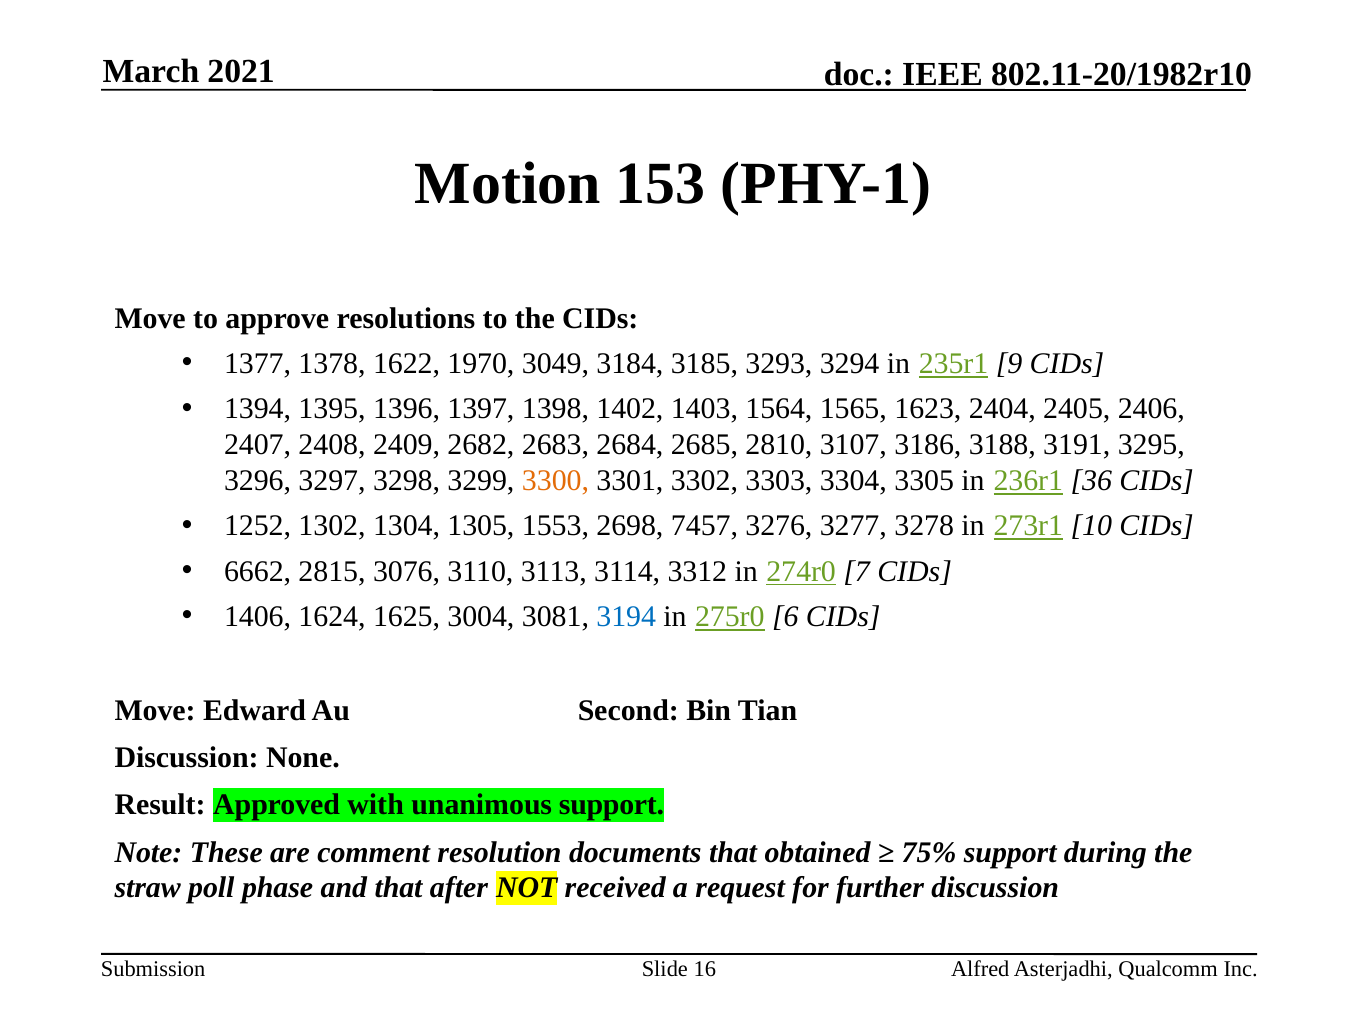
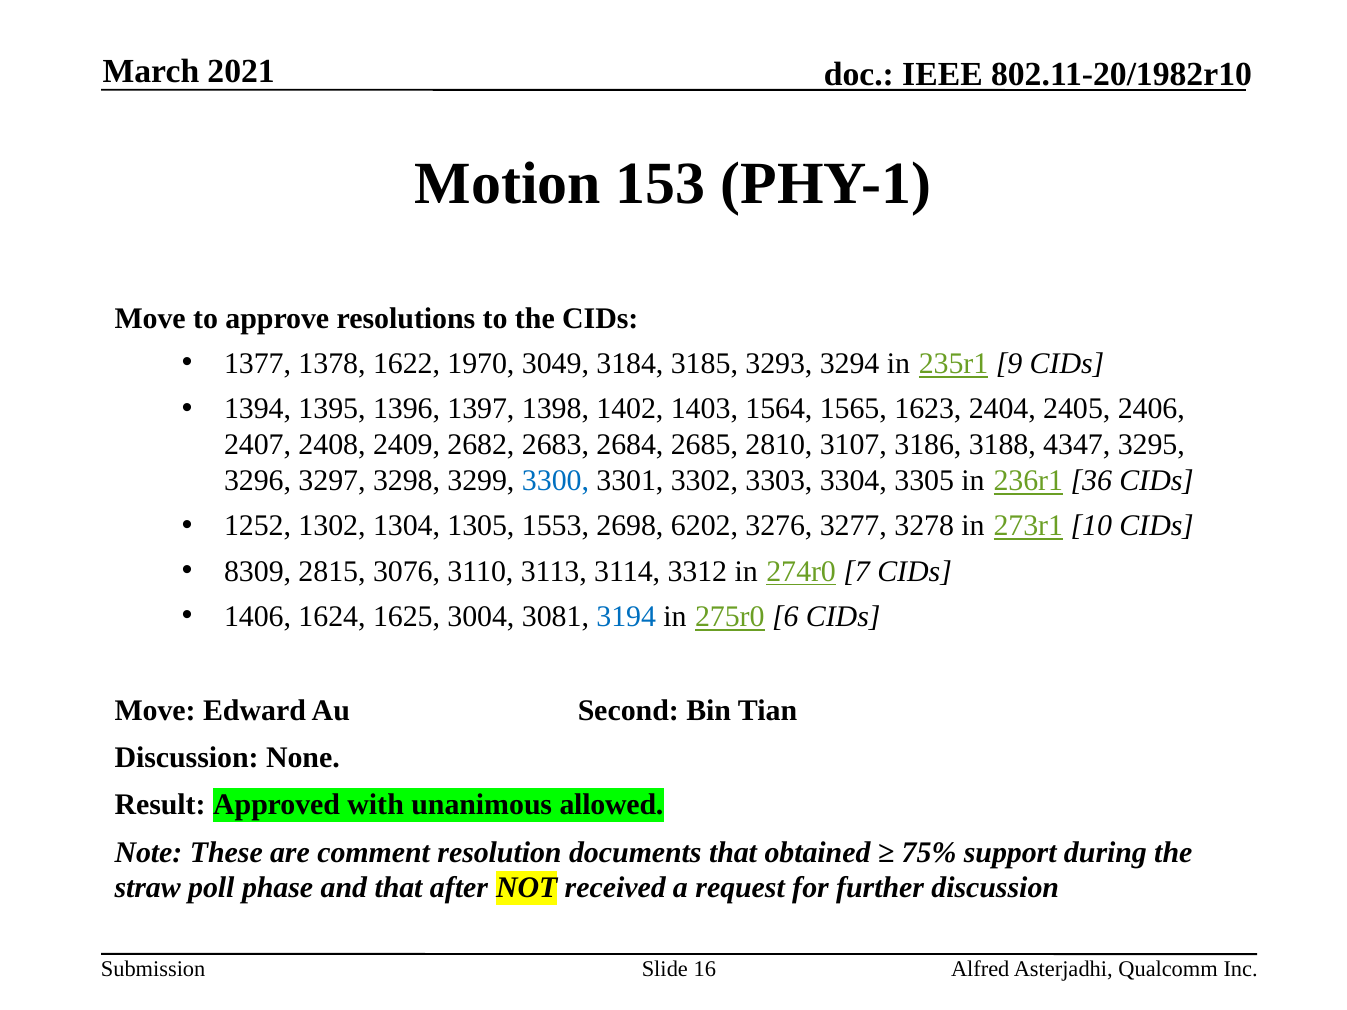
3191: 3191 -> 4347
3300 colour: orange -> blue
7457: 7457 -> 6202
6662: 6662 -> 8309
unanimous support: support -> allowed
